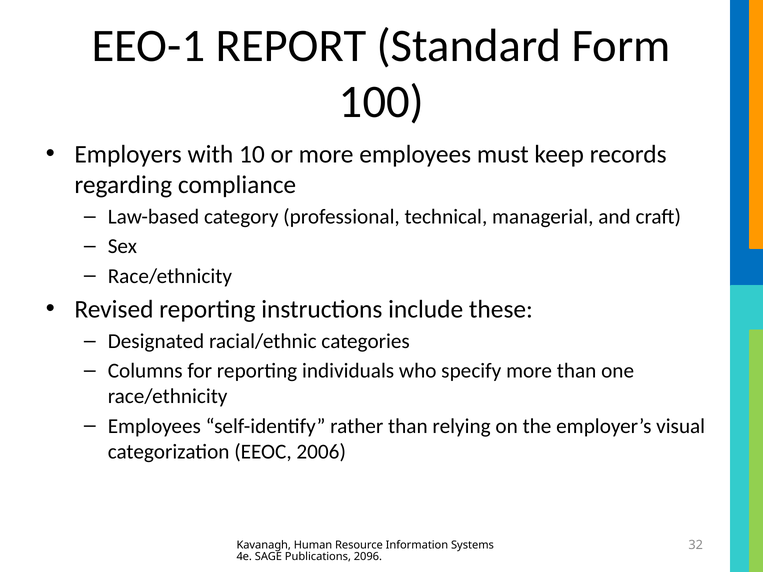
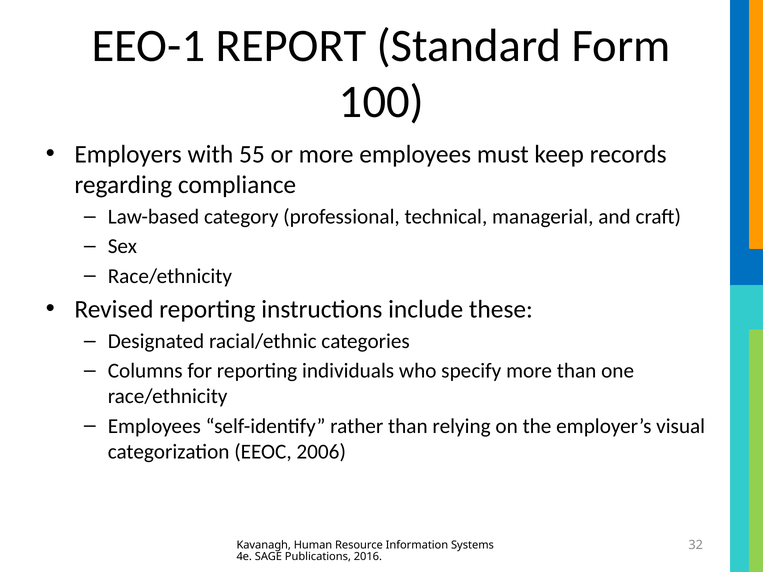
10: 10 -> 55
2096: 2096 -> 2016
